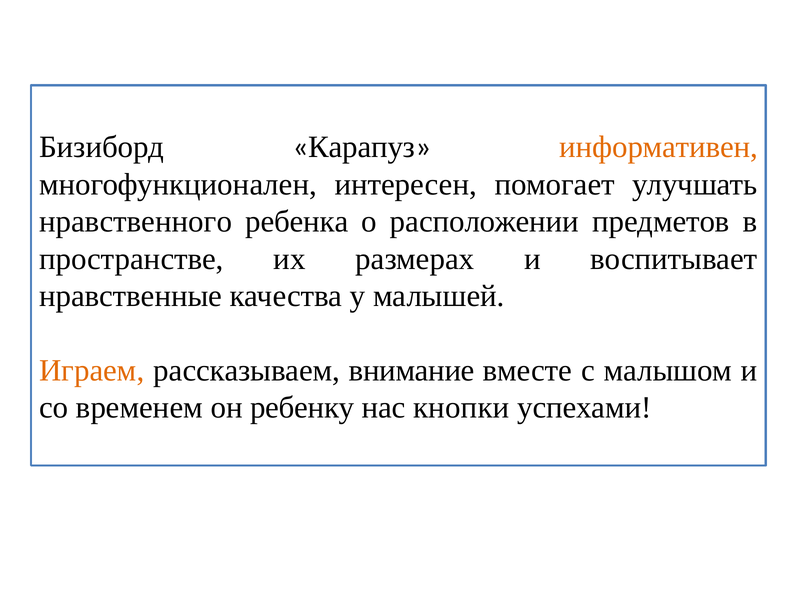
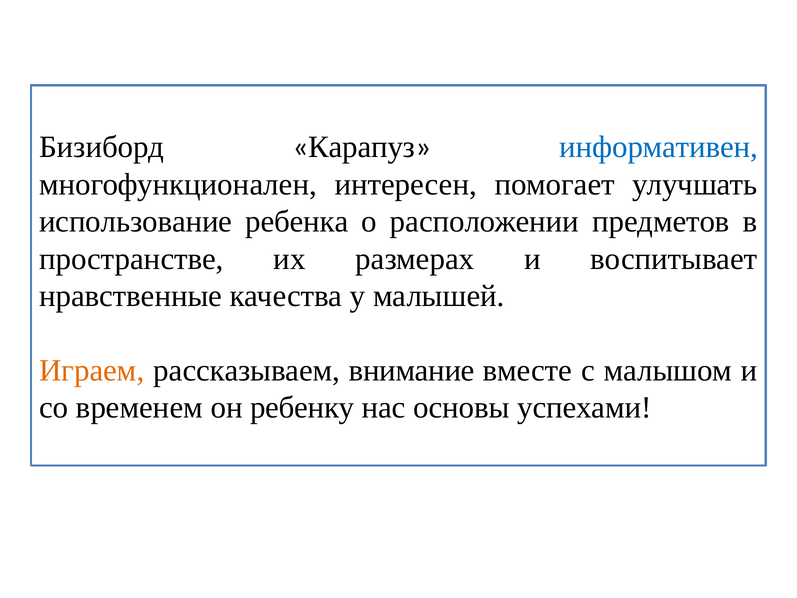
информативен colour: orange -> blue
нравственного: нравственного -> использование
кнопки: кнопки -> основы
